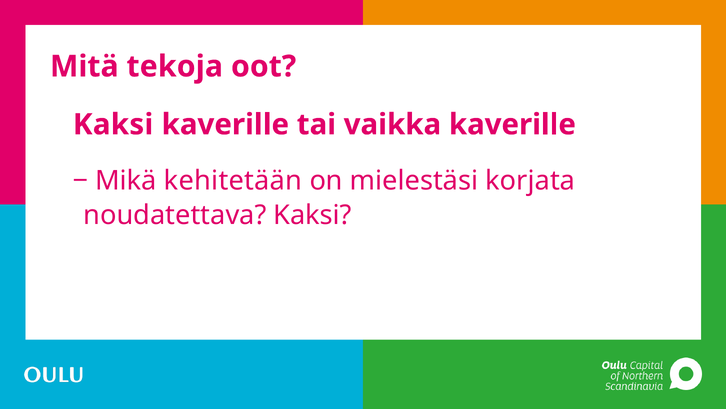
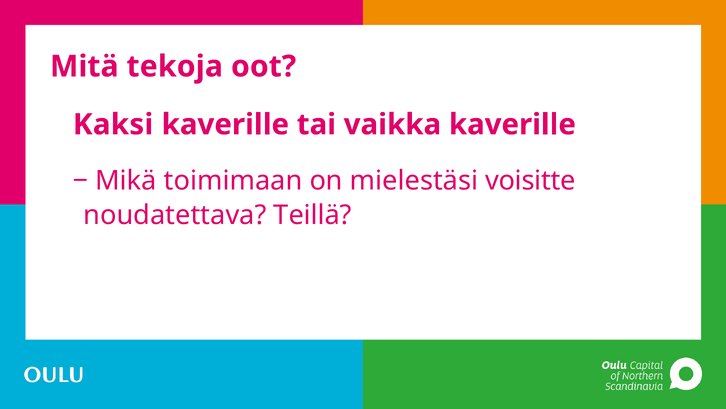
kehitetään: kehitetään -> toimimaan
korjata: korjata -> voisitte
noudatettava Kaksi: Kaksi -> Teillä
